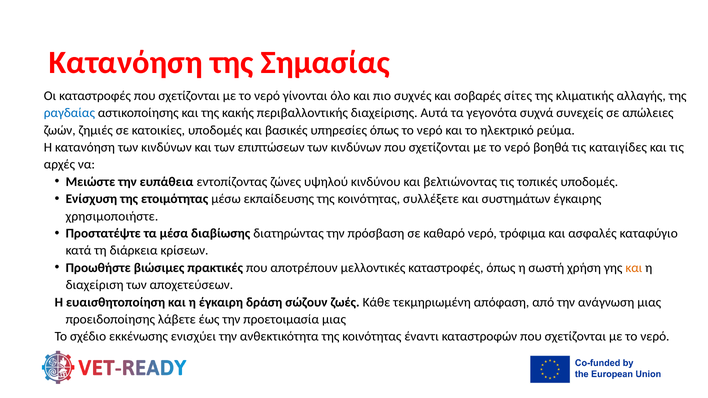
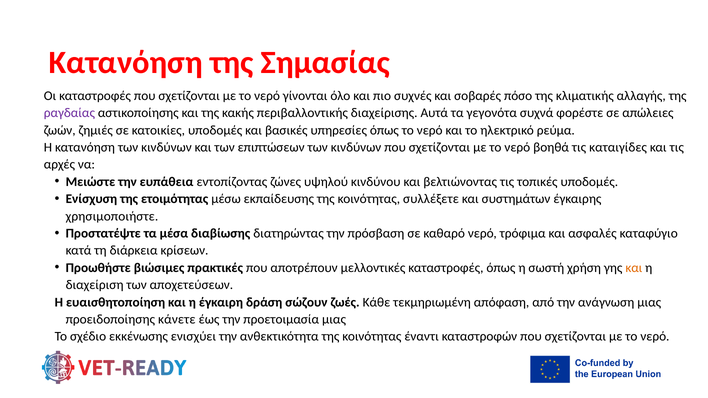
σίτες: σίτες -> πόσο
ραγδαίας colour: blue -> purple
συνεχείς: συνεχείς -> φορέστε
λάβετε: λάβετε -> κάνετε
